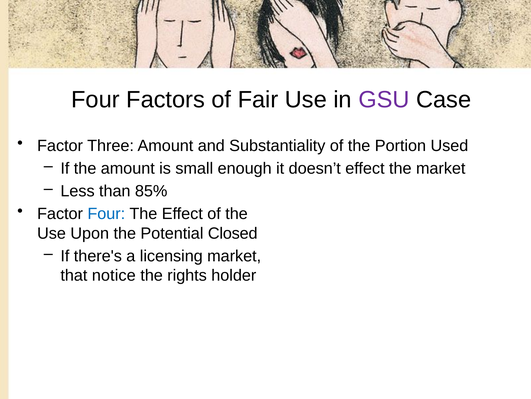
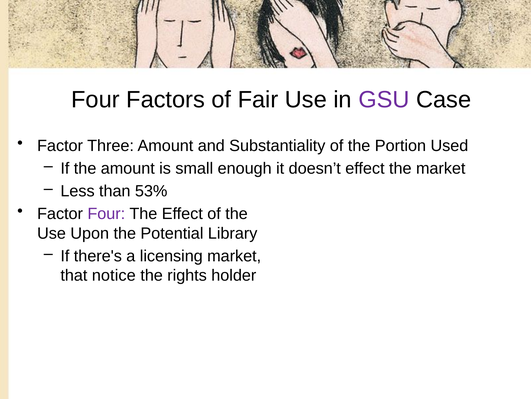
85%: 85% -> 53%
Four at (106, 213) colour: blue -> purple
Closed: Closed -> Library
